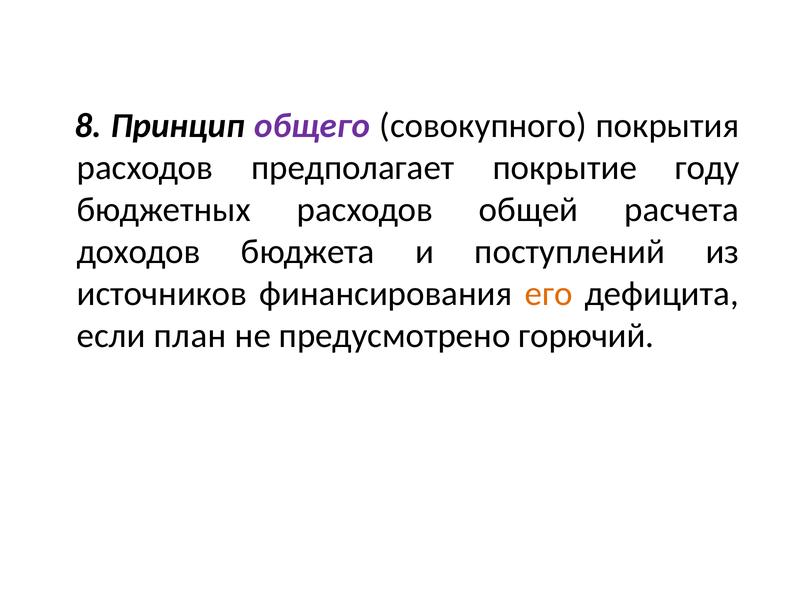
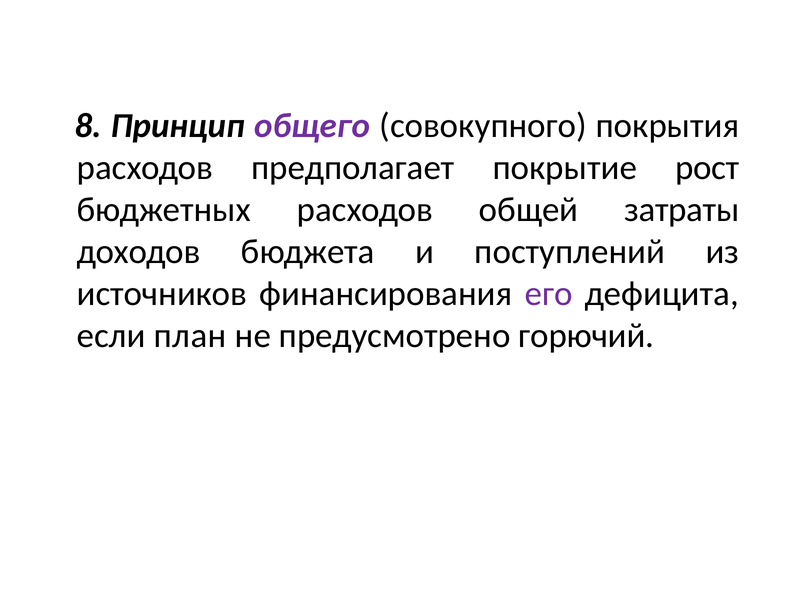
году: году -> рост
расчета: расчета -> затраты
его colour: orange -> purple
